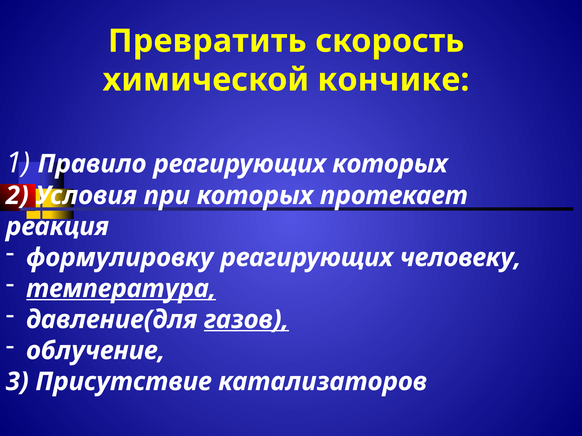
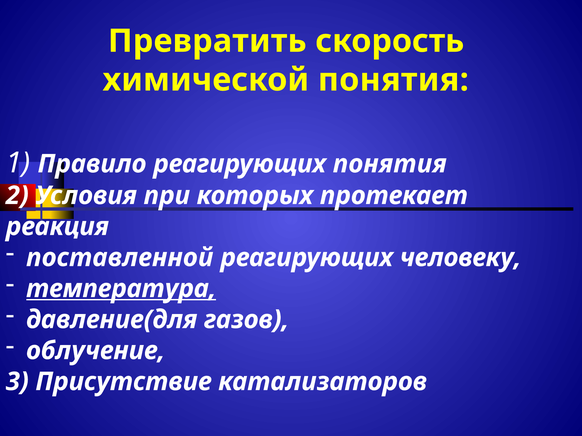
химической кончике: кончике -> понятия
реагирующих которых: которых -> понятия
формулировку: формулировку -> поставленной
газов underline: present -> none
